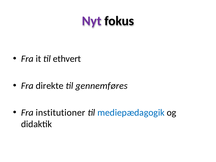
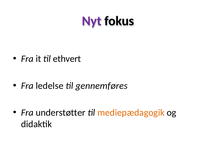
direkte: direkte -> ledelse
institutioner: institutioner -> understøtter
mediepædagogik colour: blue -> orange
